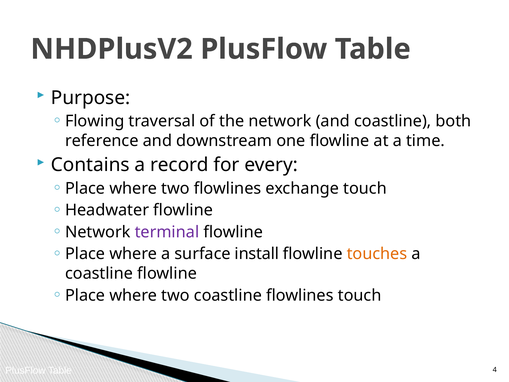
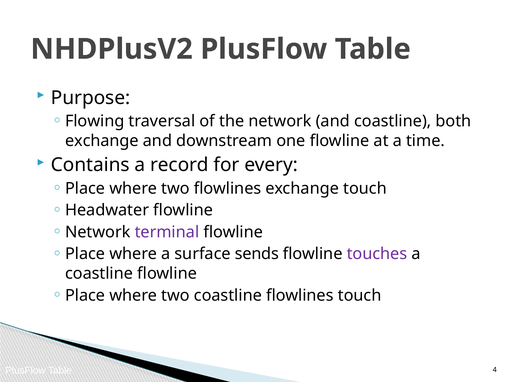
reference at (102, 141): reference -> exchange
install: install -> sends
touches colour: orange -> purple
